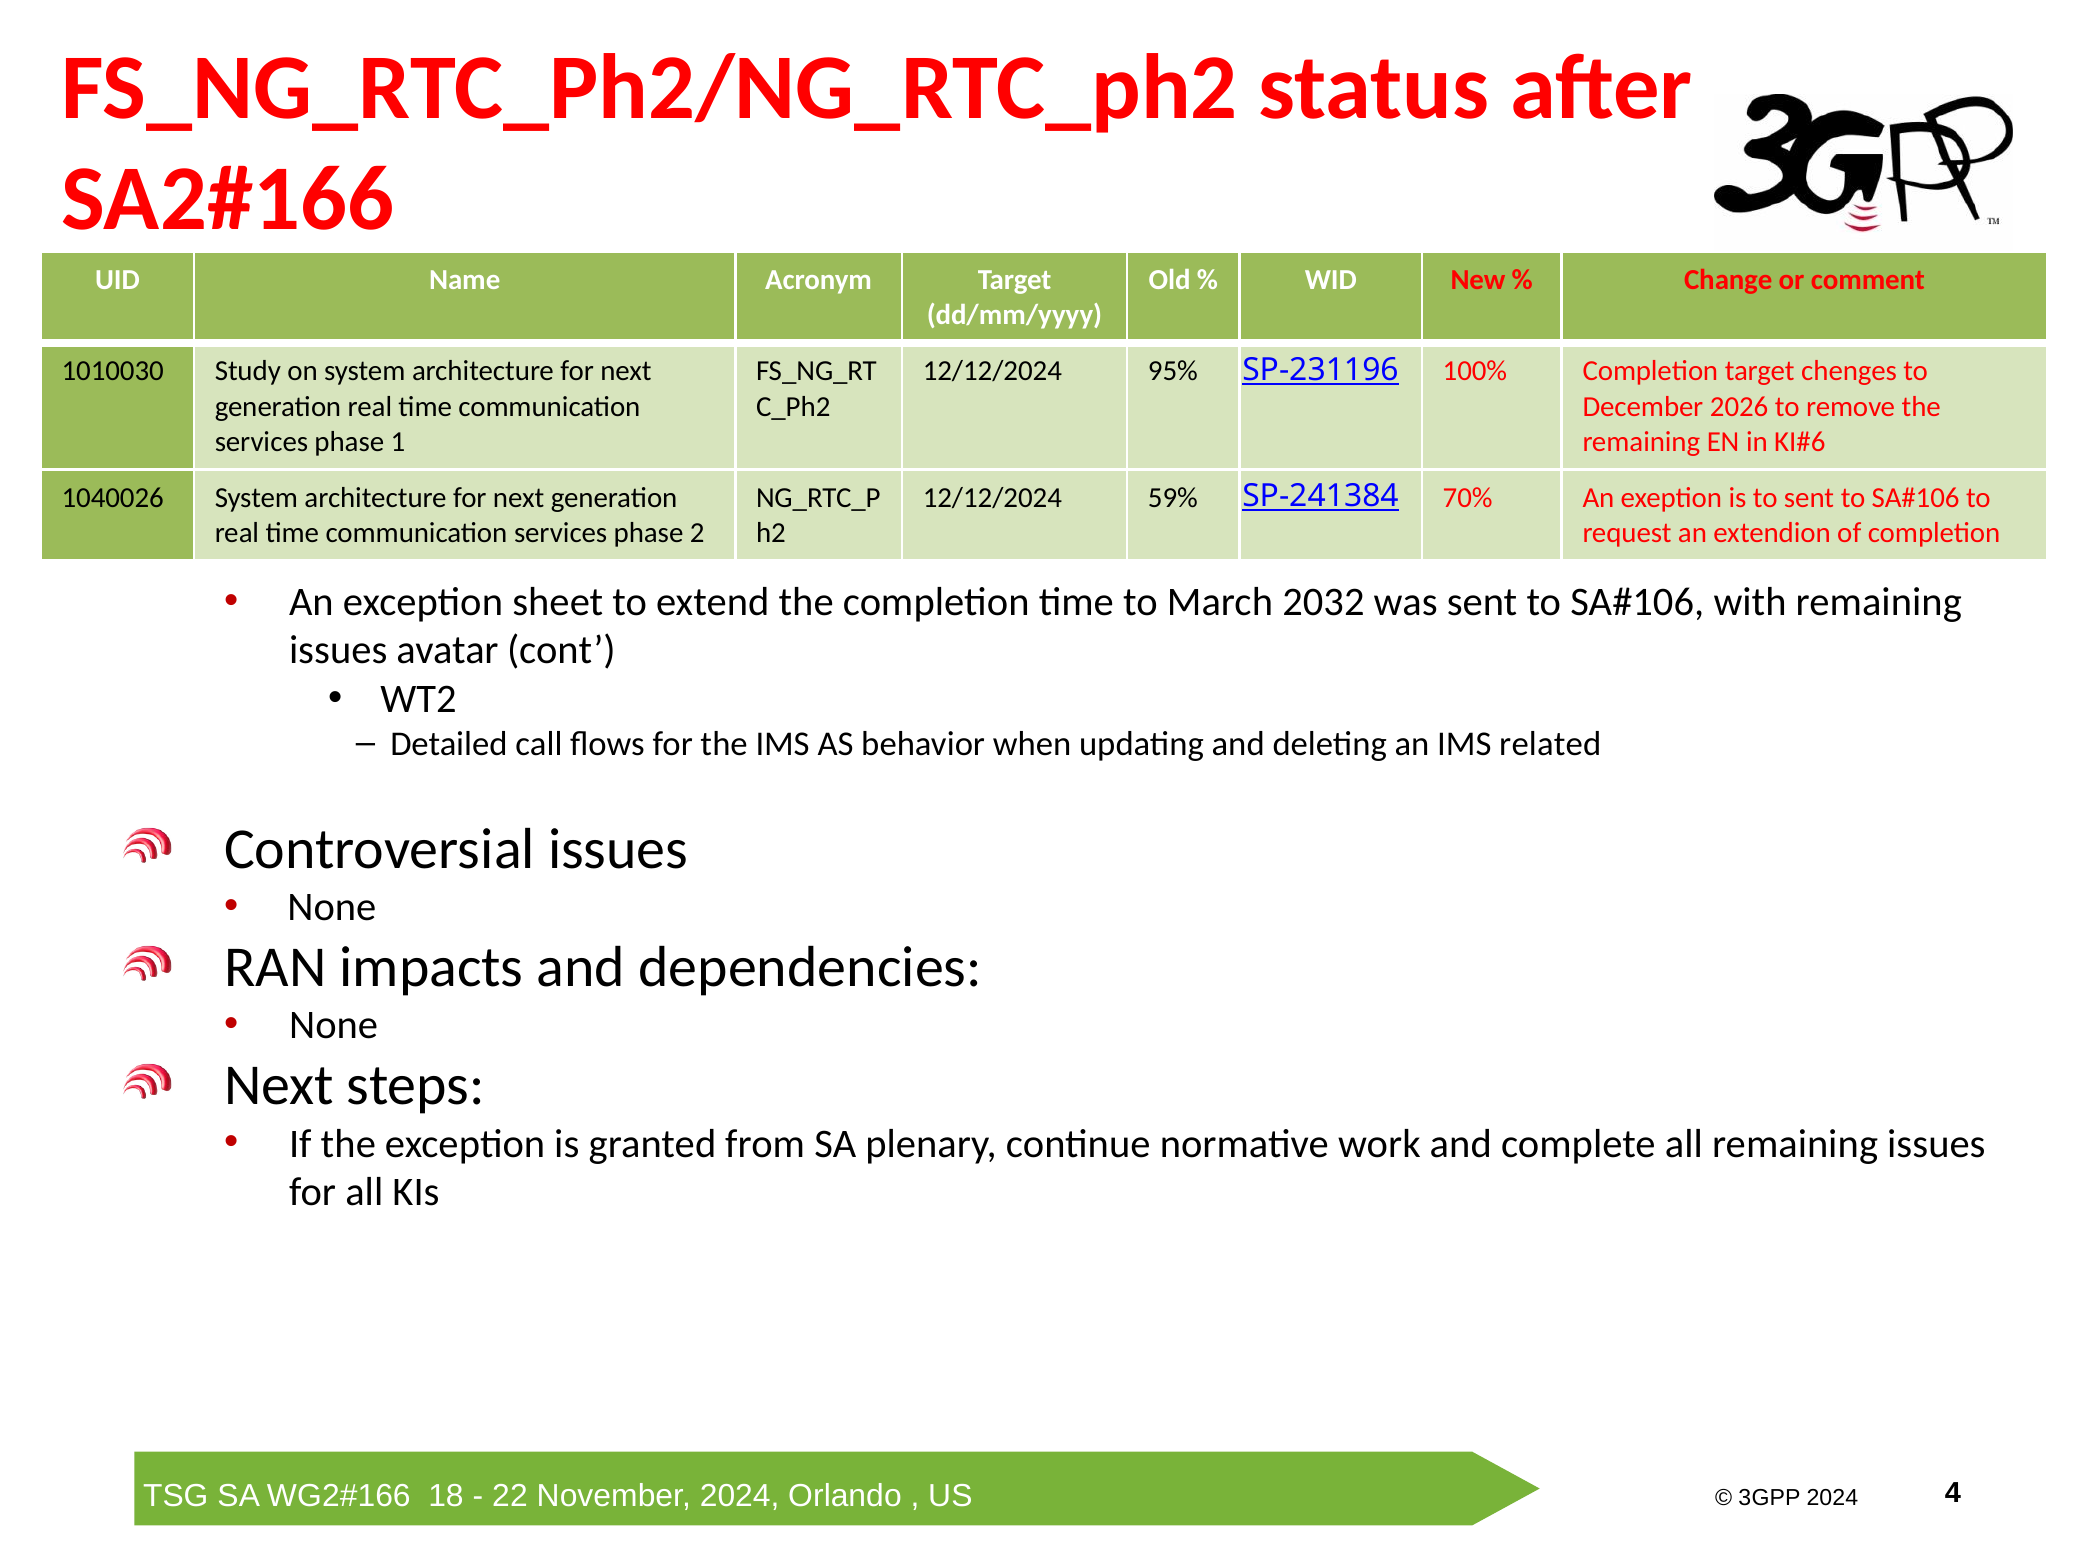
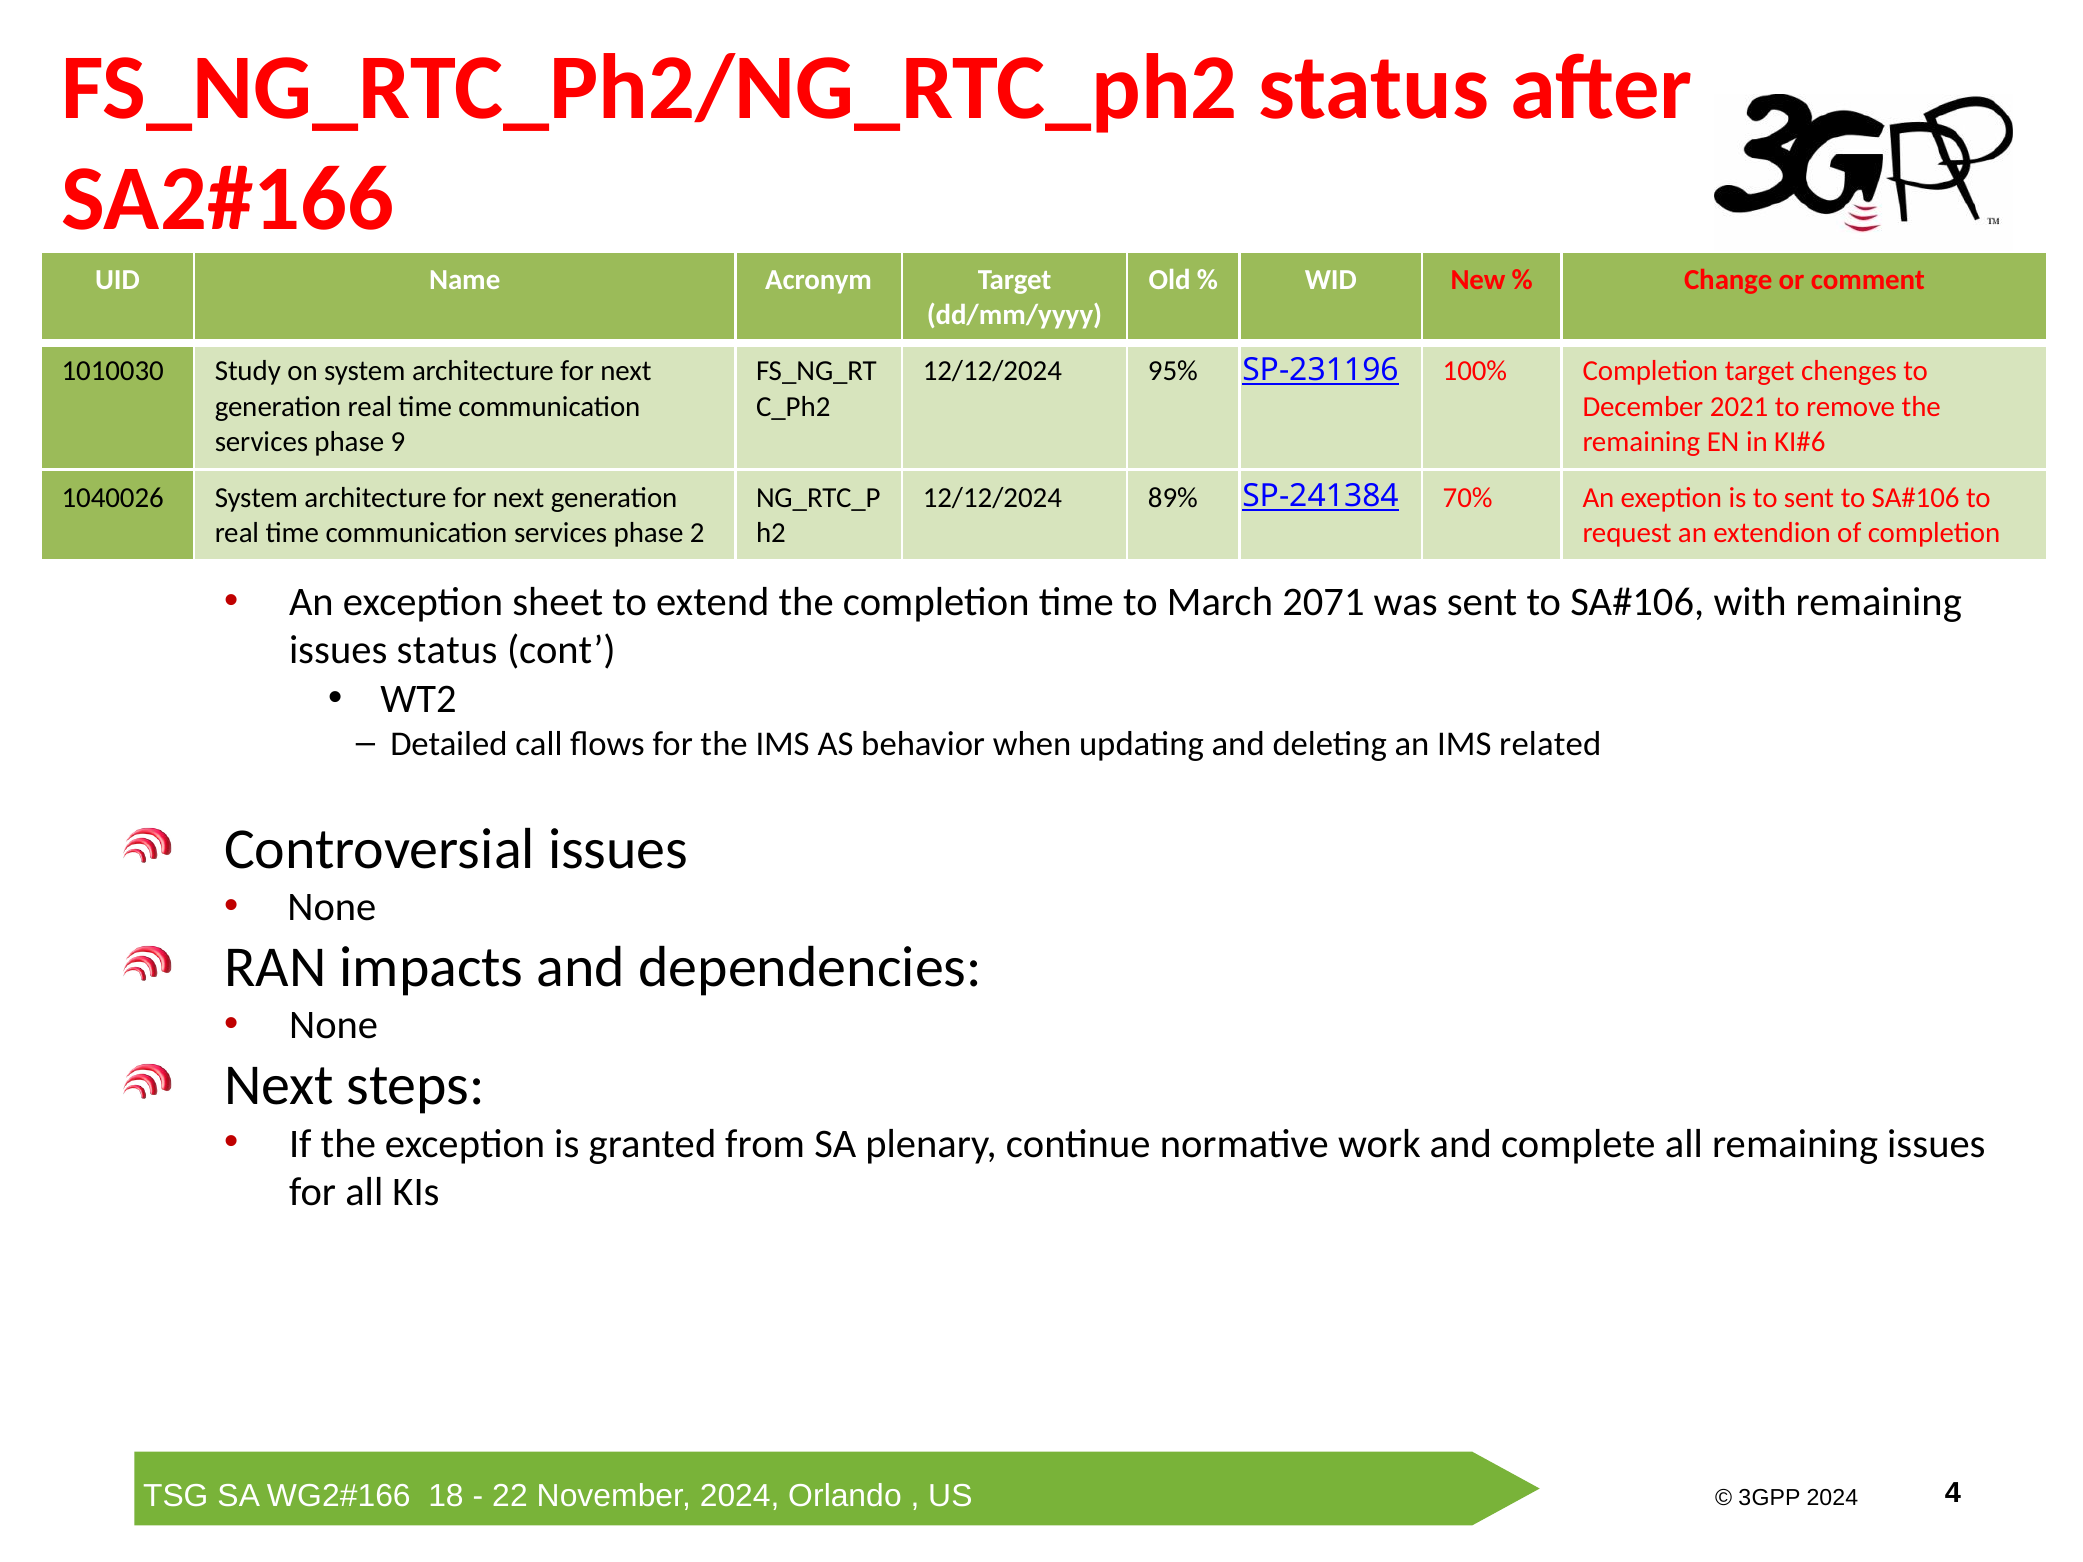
2026: 2026 -> 2021
1: 1 -> 9
59%: 59% -> 89%
2032: 2032 -> 2071
issues avatar: avatar -> status
